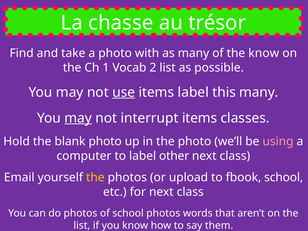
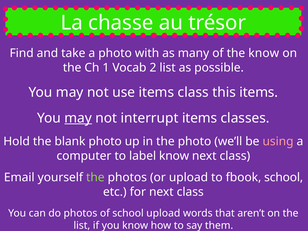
use underline: present -> none
items label: label -> class
this many: many -> items
label other: other -> know
the at (95, 177) colour: yellow -> light green
school photos: photos -> upload
